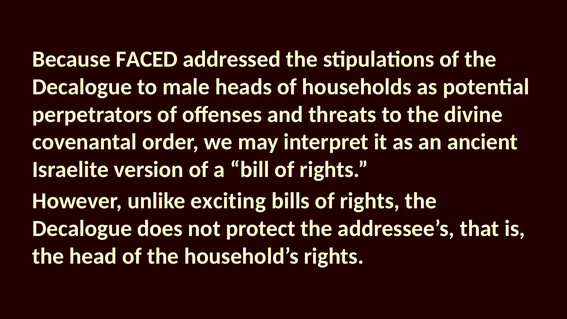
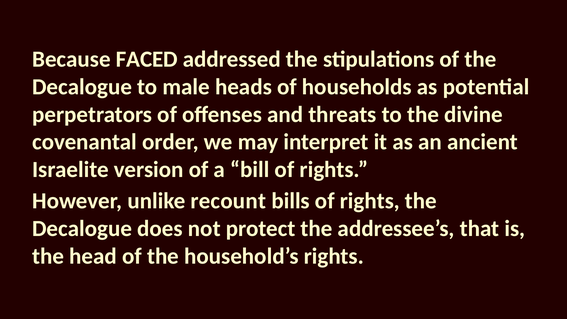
exciting: exciting -> recount
